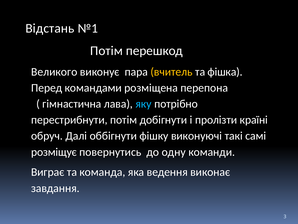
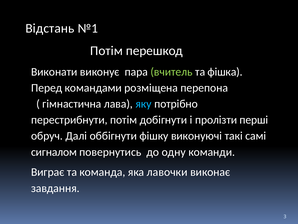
Великого: Великого -> Виконати
вчитель colour: yellow -> light green
країні: країні -> перші
розміщує: розміщує -> сигналом
ведення: ведення -> лавочки
